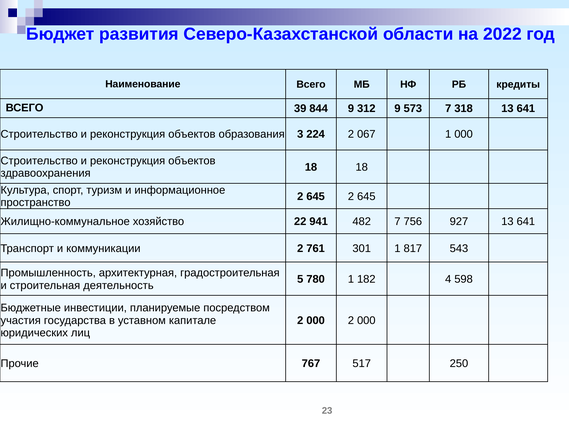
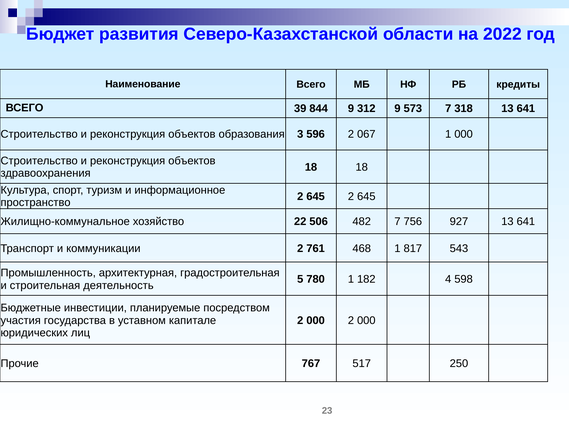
224: 224 -> 596
941: 941 -> 506
301: 301 -> 468
